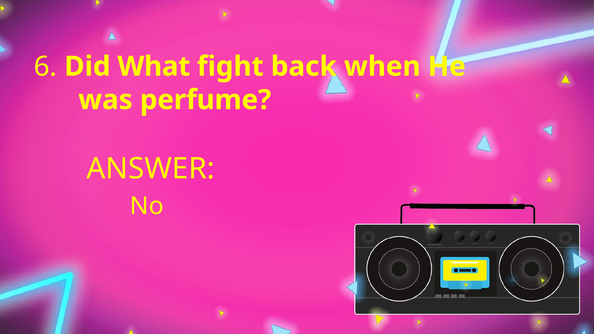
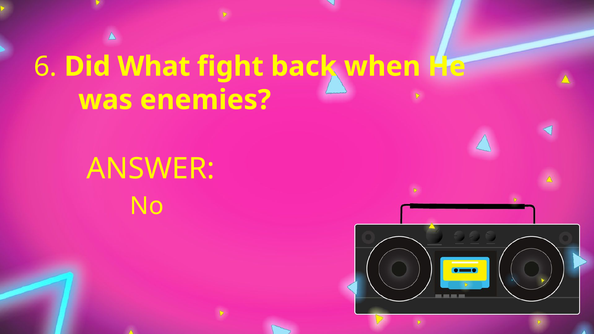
perfume: perfume -> enemies
